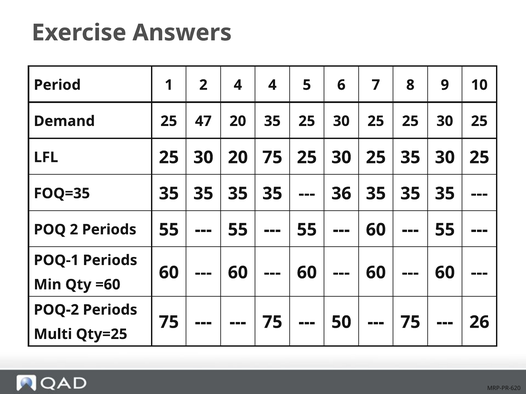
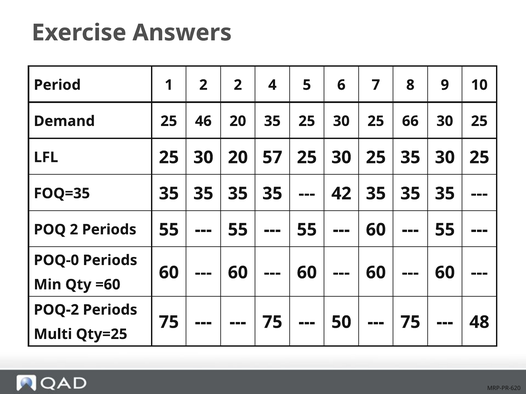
2 4: 4 -> 2
47: 47 -> 46
25 25: 25 -> 66
20 75: 75 -> 57
36: 36 -> 42
POQ-1: POQ-1 -> POQ-0
26: 26 -> 48
